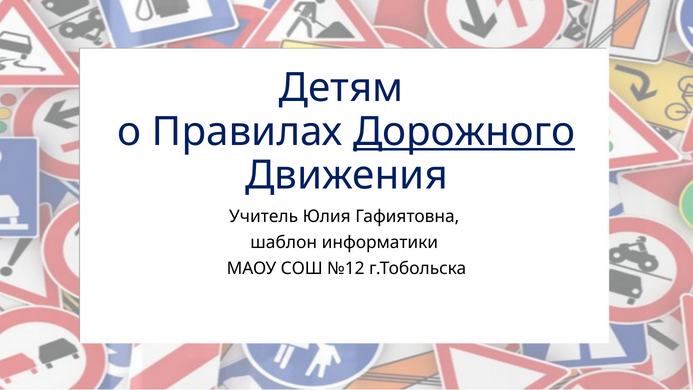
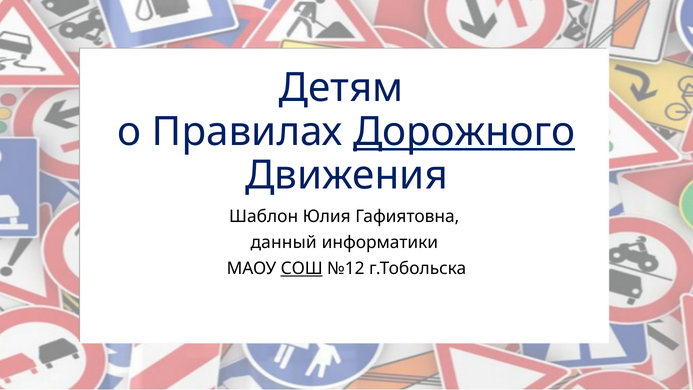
Учитель: Учитель -> Шаблон
шаблон: шаблон -> данный
СОШ underline: none -> present
